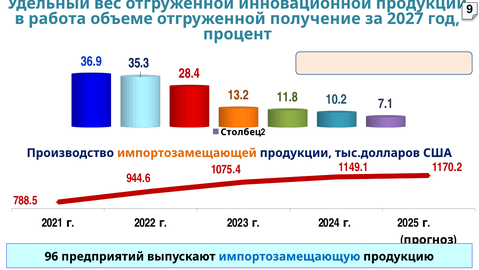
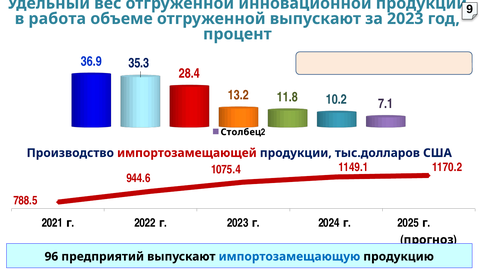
отгруженной получение: получение -> выпускают
за 2027: 2027 -> 2023
импортозамещающей colour: orange -> red
